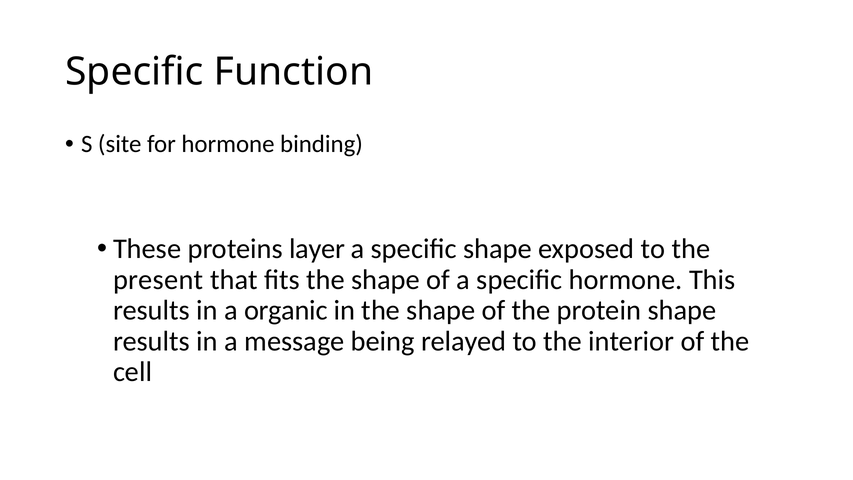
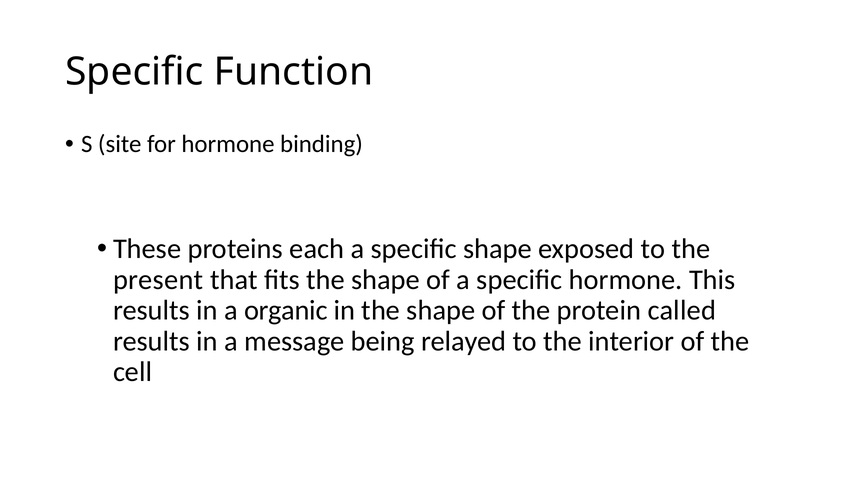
layer: layer -> each
protein shape: shape -> called
